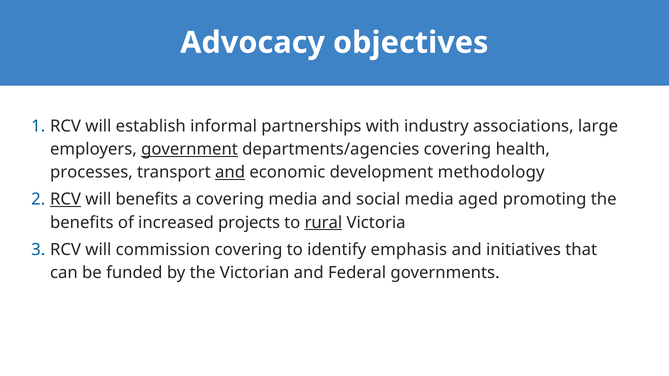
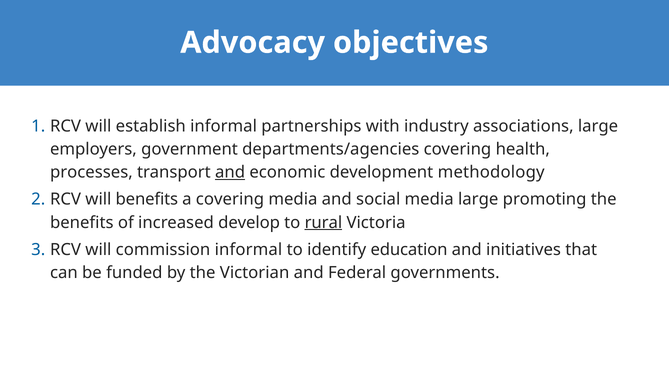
government underline: present -> none
RCV at (66, 200) underline: present -> none
media aged: aged -> large
projects: projects -> develop
commission covering: covering -> informal
emphasis: emphasis -> education
